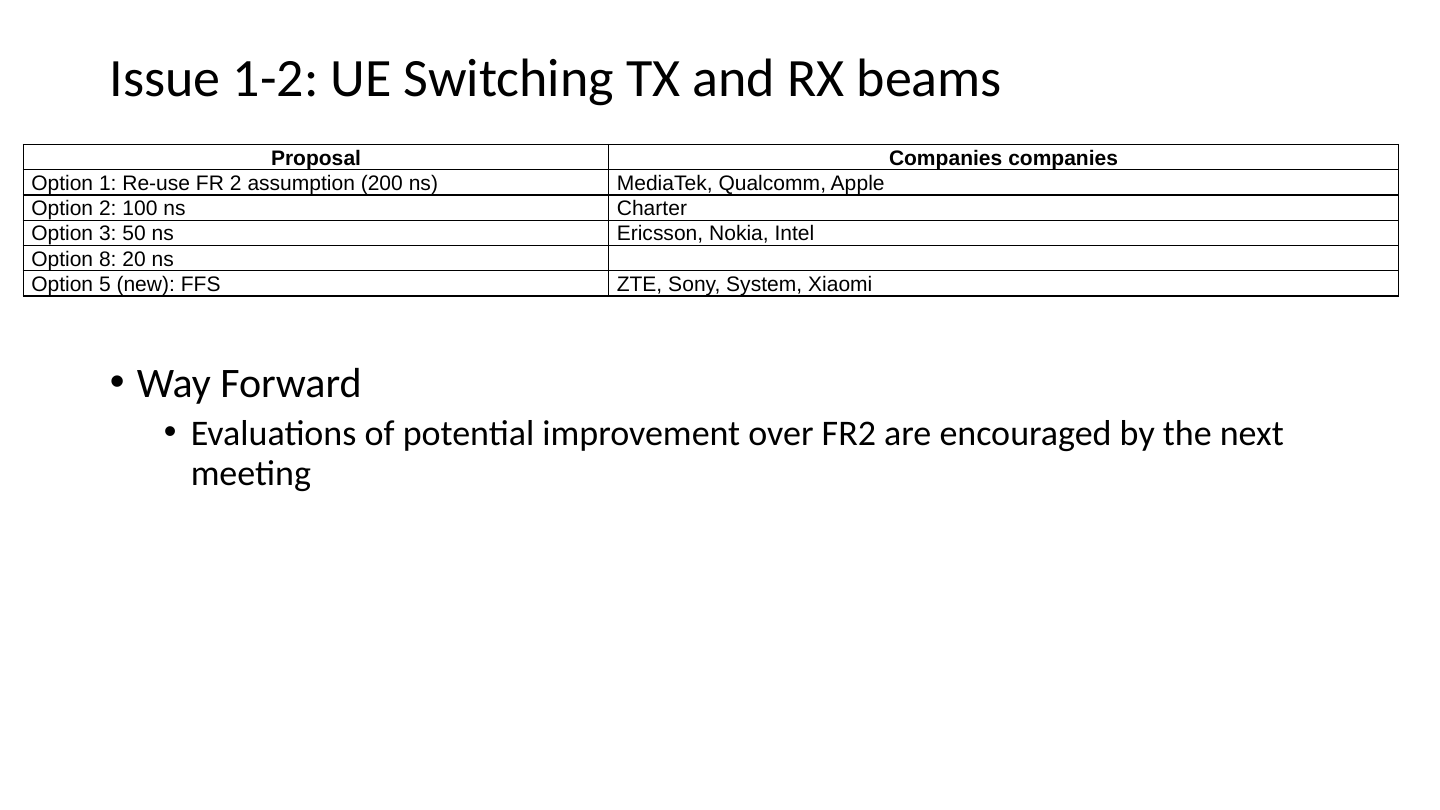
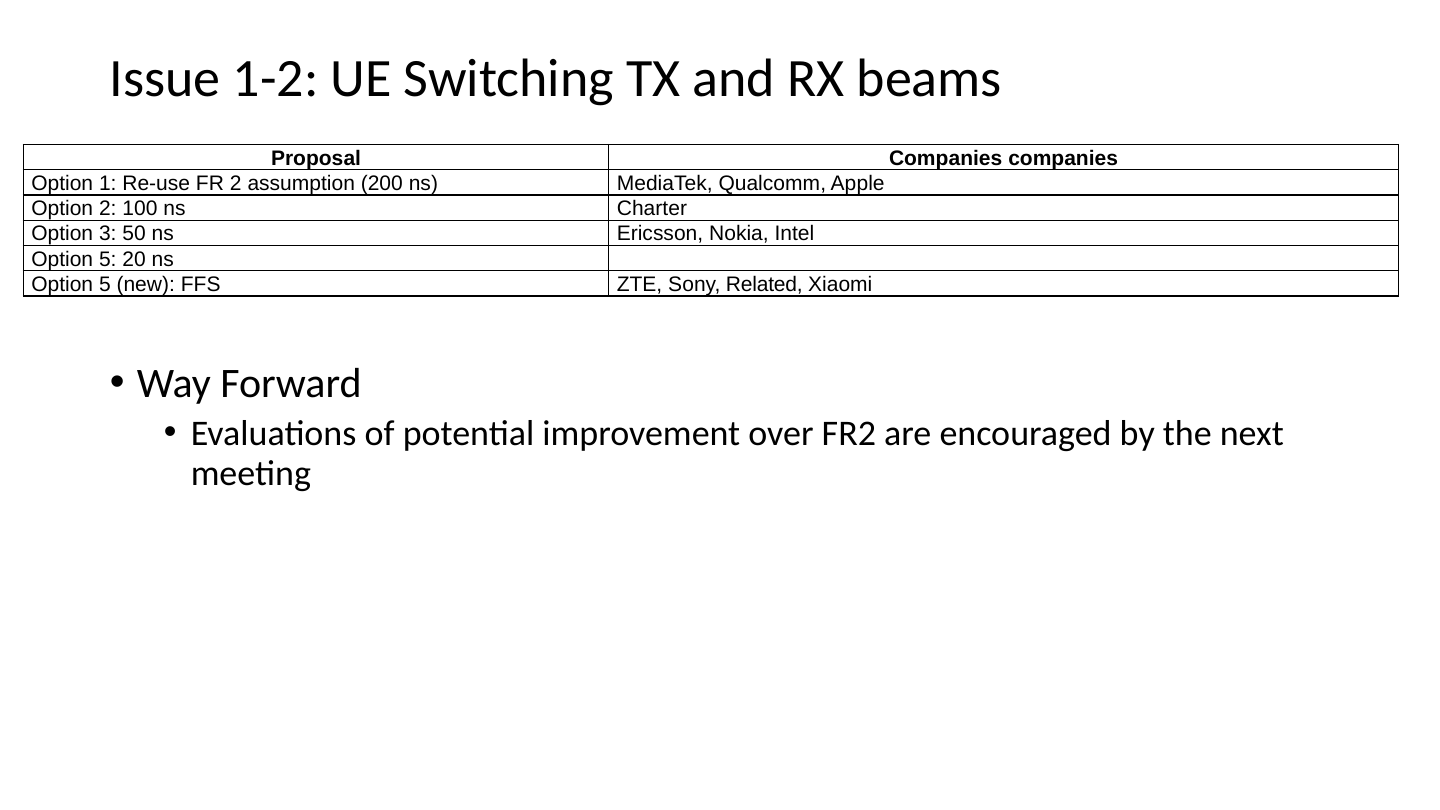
8 at (108, 259): 8 -> 5
System: System -> Related
